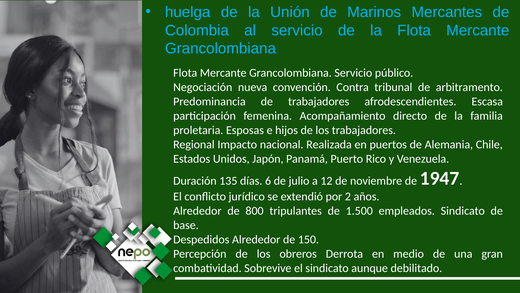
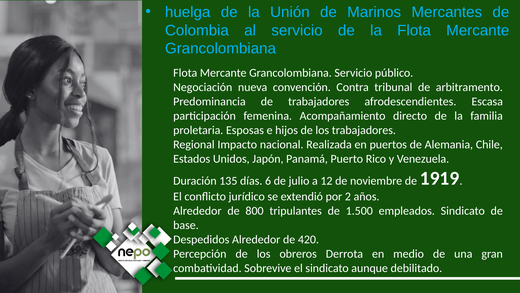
1947: 1947 -> 1919
150: 150 -> 420
